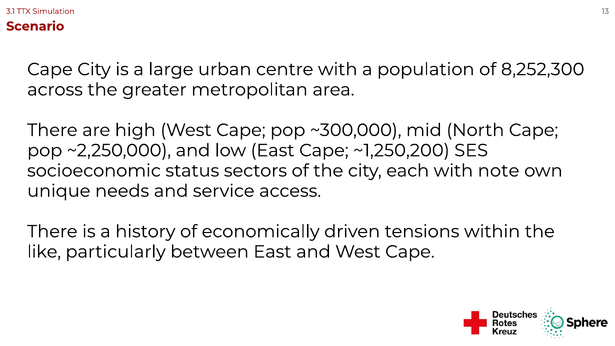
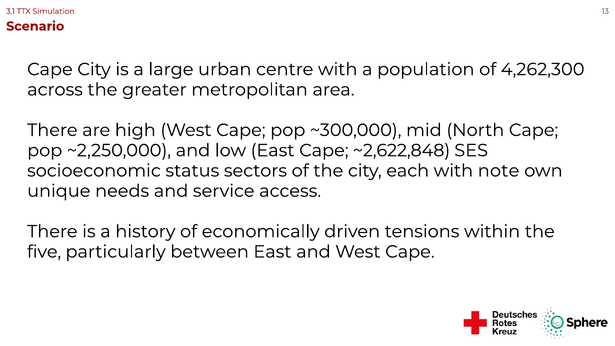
8,252,300: 8,252,300 -> 4,262,300
~1,250,200: ~1,250,200 -> ~2,622,848
like: like -> five
